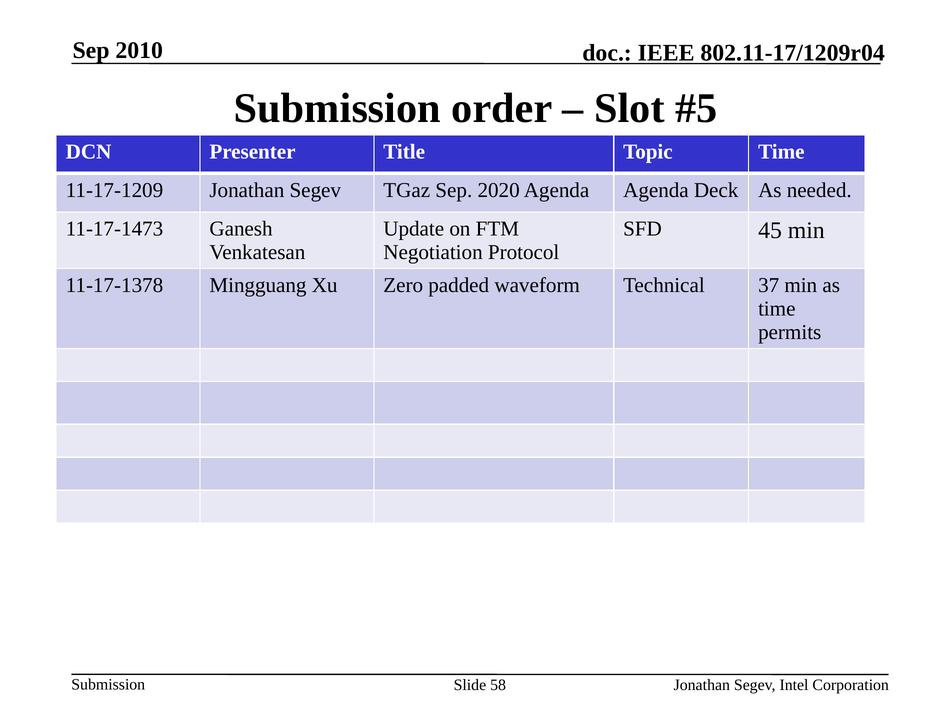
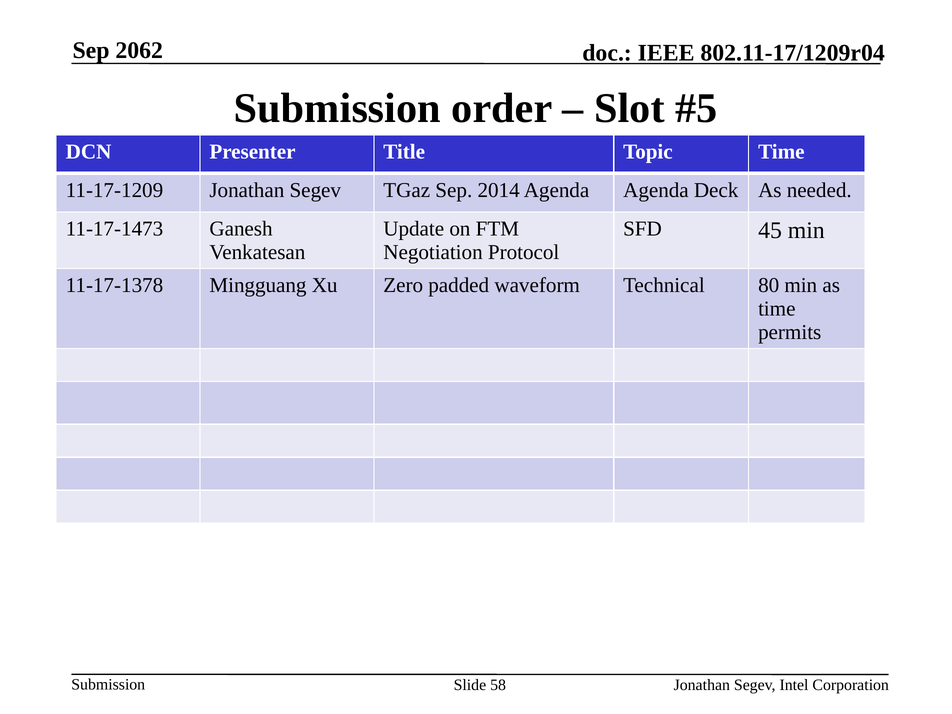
2010: 2010 -> 2062
2020: 2020 -> 2014
37: 37 -> 80
